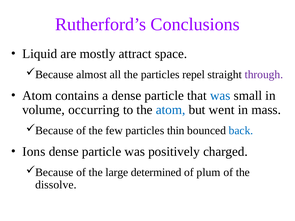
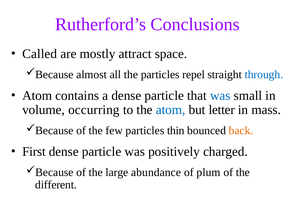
Liquid: Liquid -> Called
through colour: purple -> blue
went: went -> letter
back colour: blue -> orange
Ions: Ions -> First
determined: determined -> abundance
dissolve: dissolve -> different
